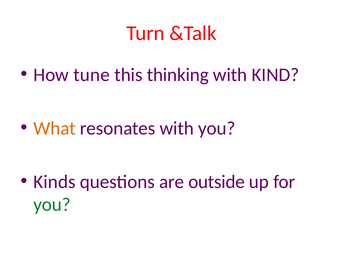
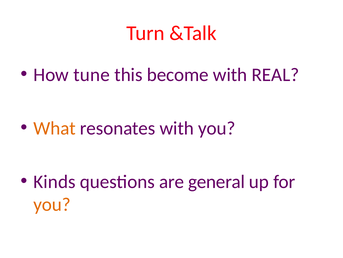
thinking: thinking -> become
KIND: KIND -> REAL
outside: outside -> general
you at (52, 204) colour: green -> orange
